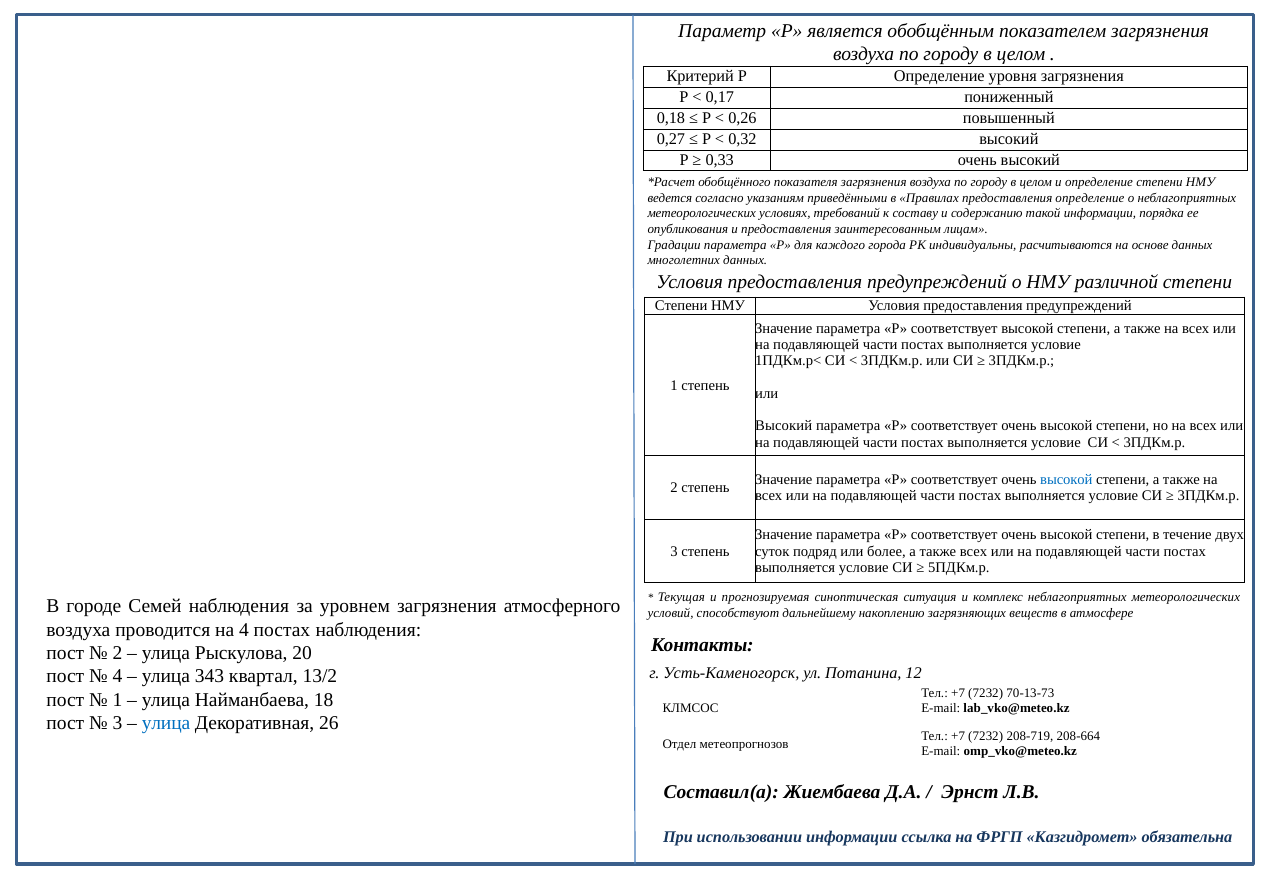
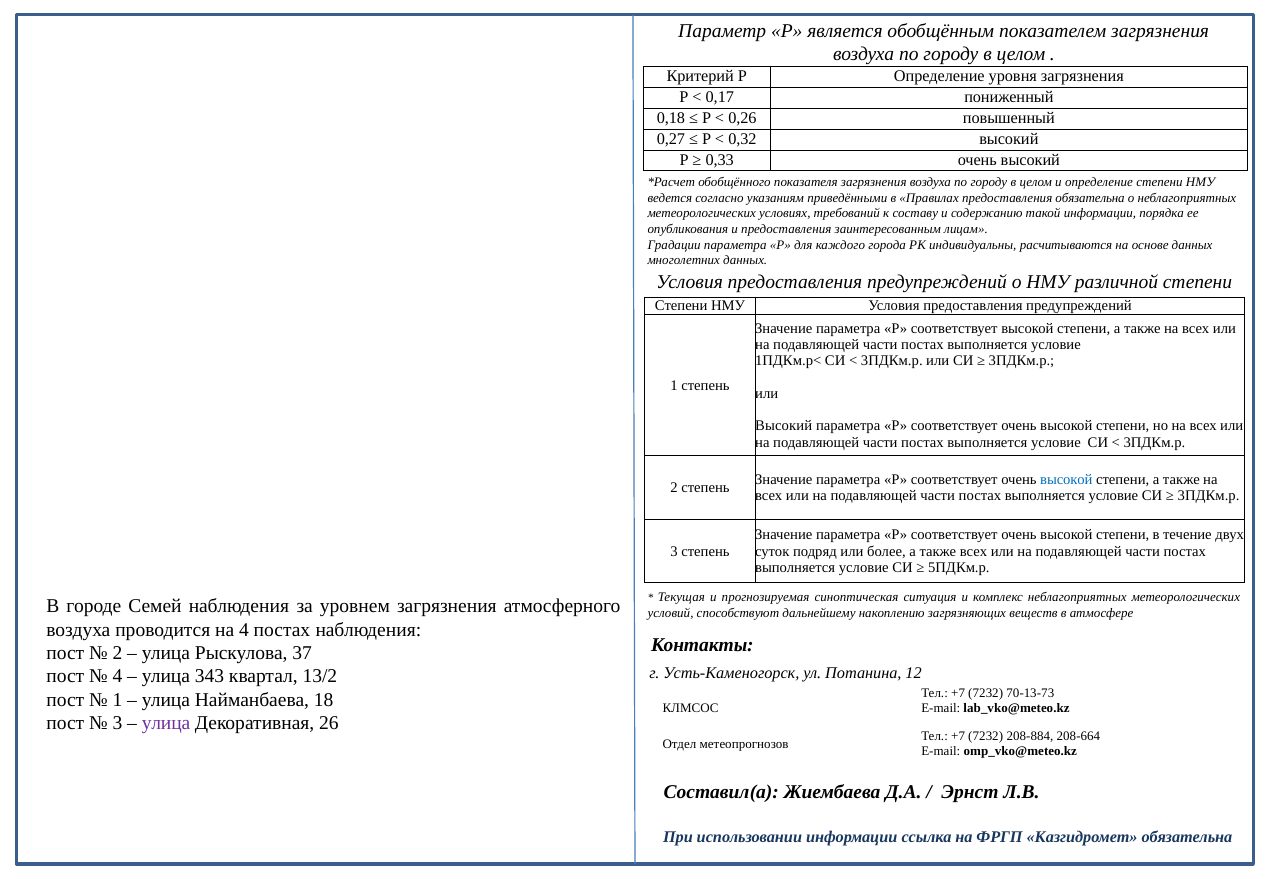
предоставления определение: определение -> обязательна
20: 20 -> 37
улица at (166, 724) colour: blue -> purple
208-719: 208-719 -> 208-884
